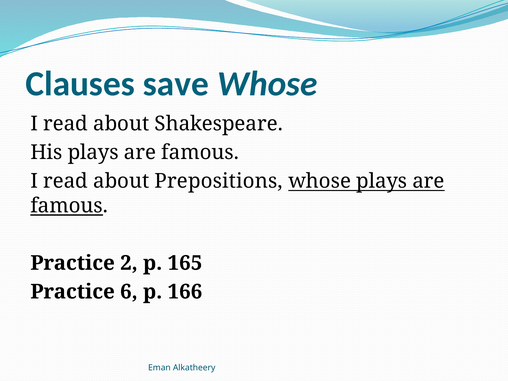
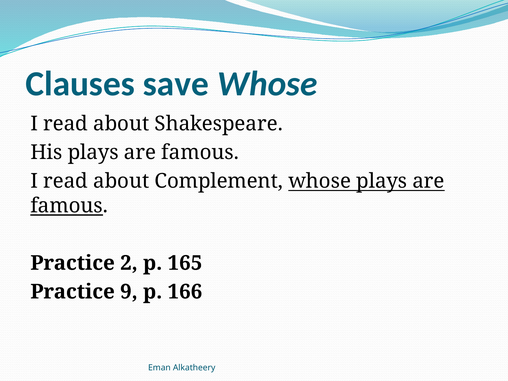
Prepositions: Prepositions -> Complement
6: 6 -> 9
